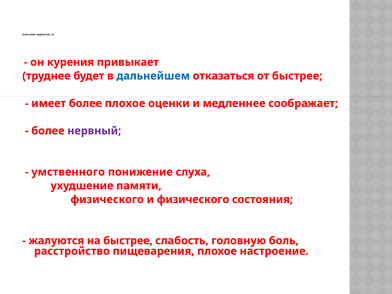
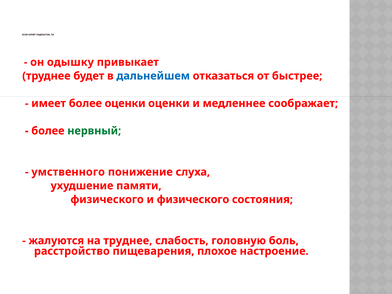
курения: курения -> одышку
более плохое: плохое -> оценки
нервный colour: purple -> green
на быстрее: быстрее -> труднее
